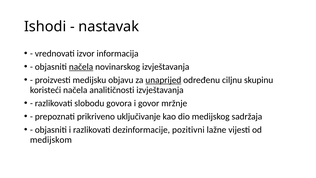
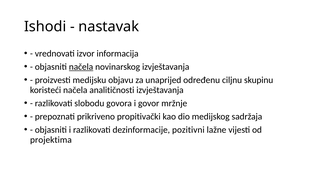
unaprijed underline: present -> none
uključivanje: uključivanje -> propitivački
medijskom: medijskom -> projektima
